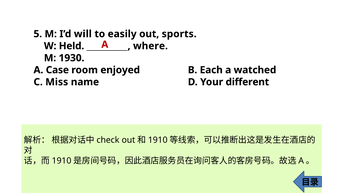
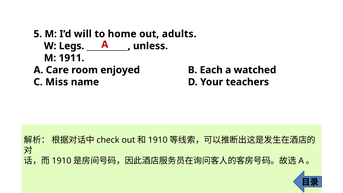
easily: easily -> home
sports: sports -> adults
Held: Held -> Legs
where: where -> unless
1930: 1930 -> 1911
Case: Case -> Care
different: different -> teachers
